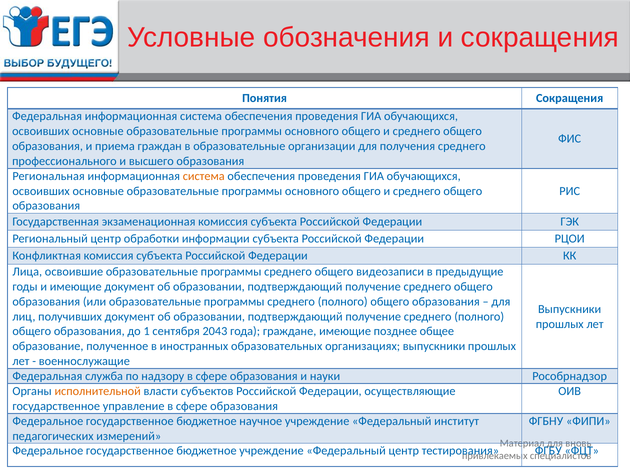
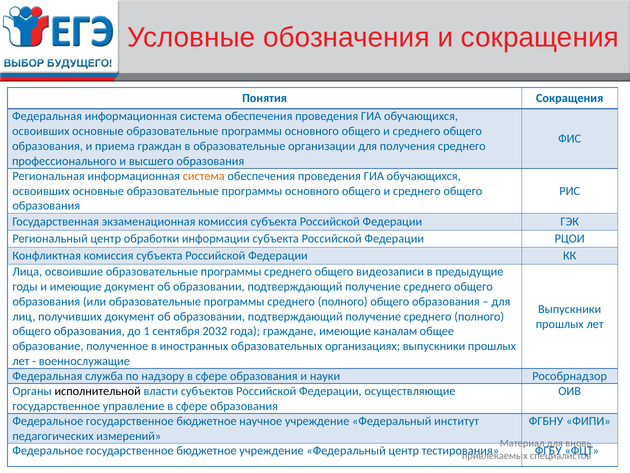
2043: 2043 -> 2032
позднее: позднее -> каналам
исполнительной colour: orange -> black
